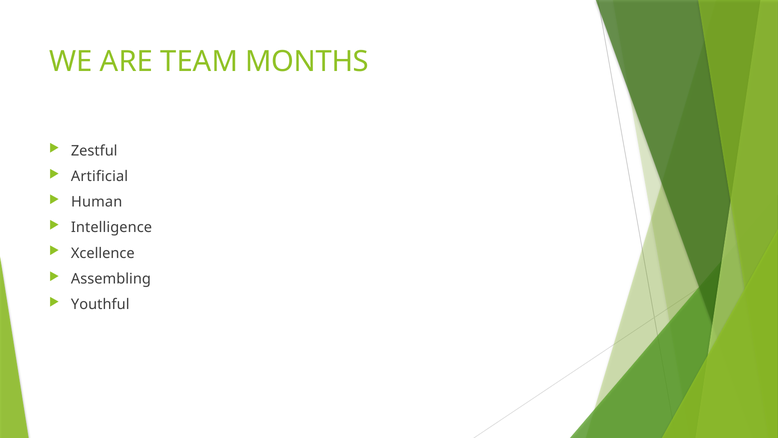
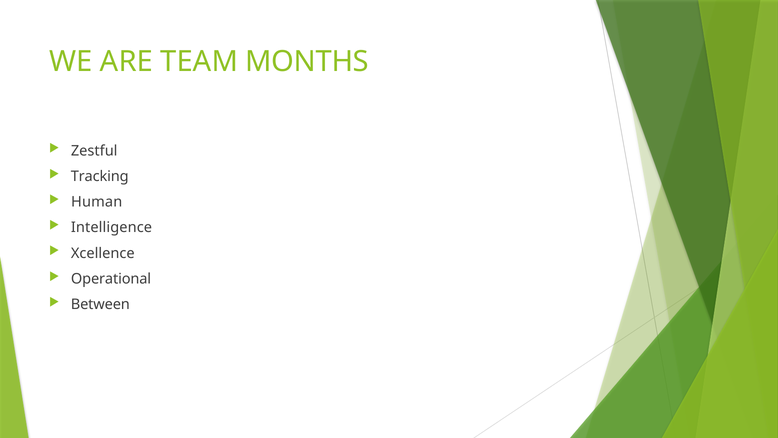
Artificial: Artificial -> Tracking
Assembling: Assembling -> Operational
Youthful: Youthful -> Between
